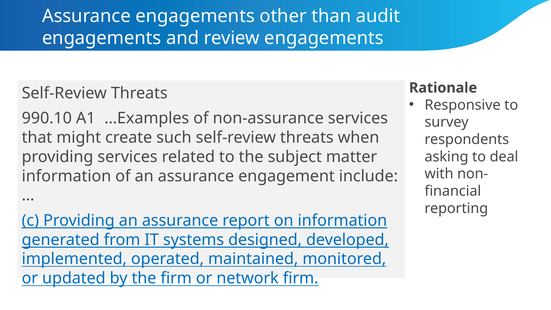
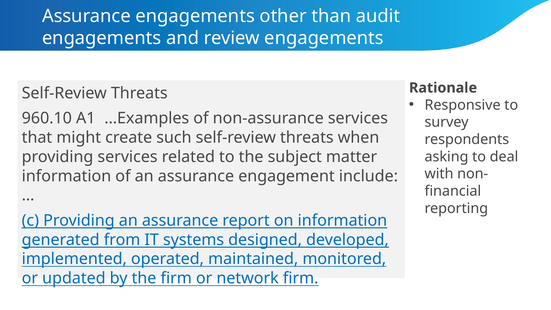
990.10: 990.10 -> 960.10
